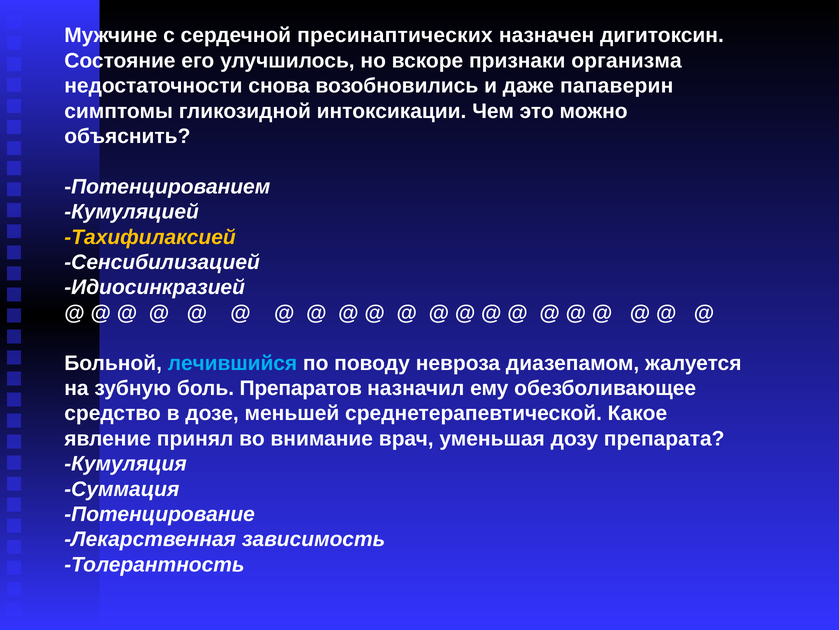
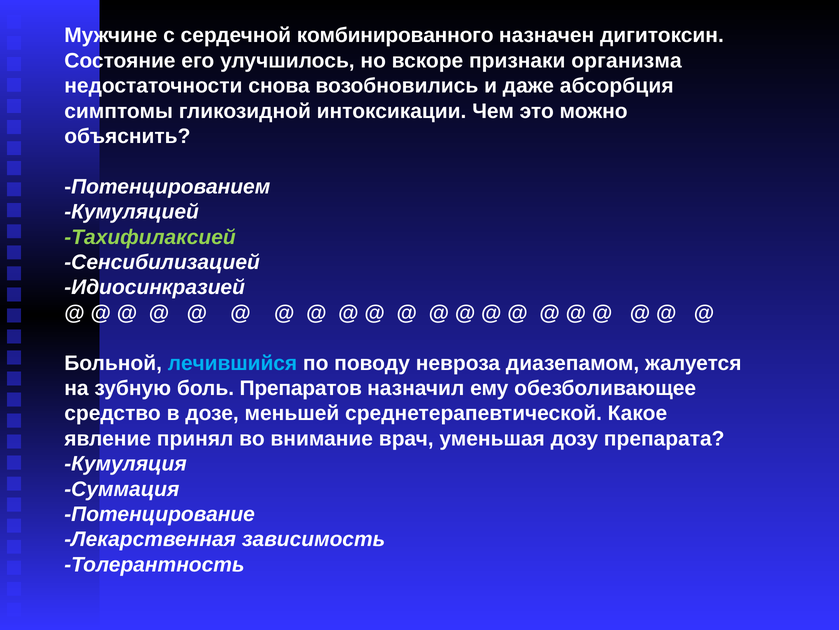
пресинаптических: пресинаптических -> комбинированного
папаверин: папаверин -> абсорбция
Тахифилаксией colour: yellow -> light green
